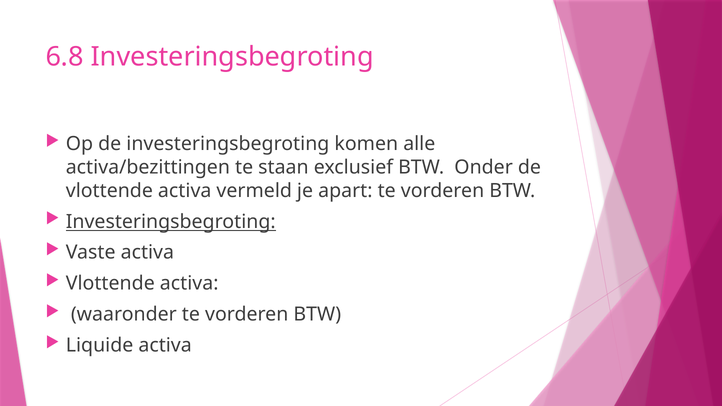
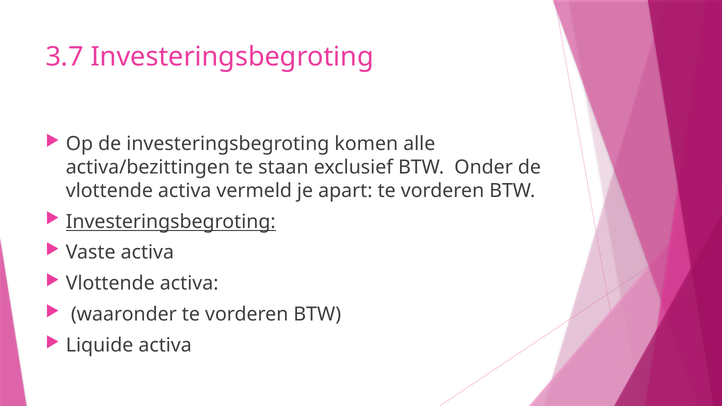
6.8: 6.8 -> 3.7
